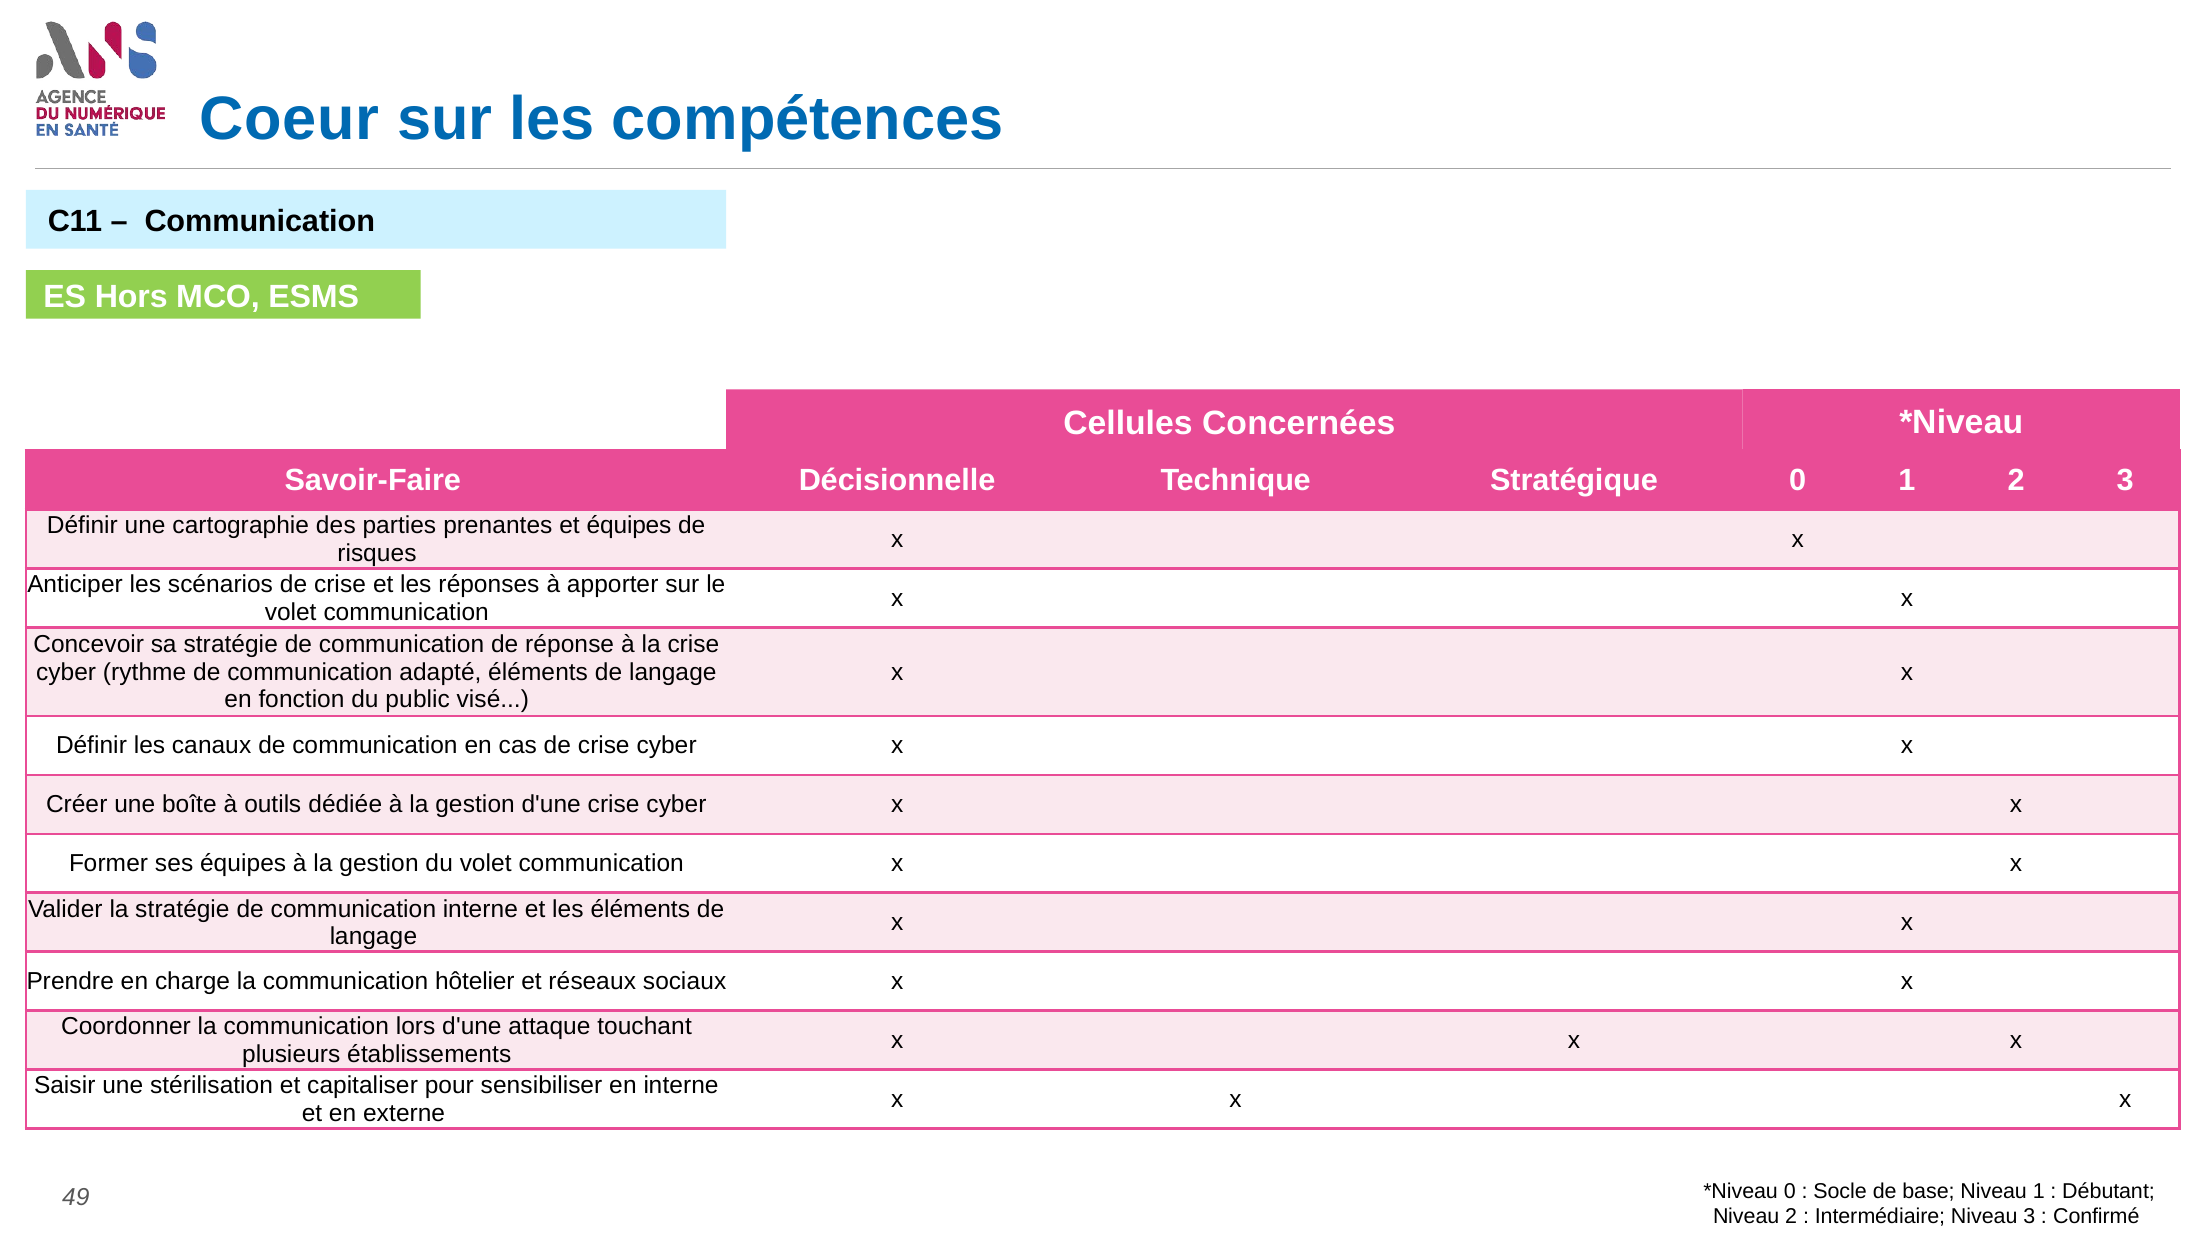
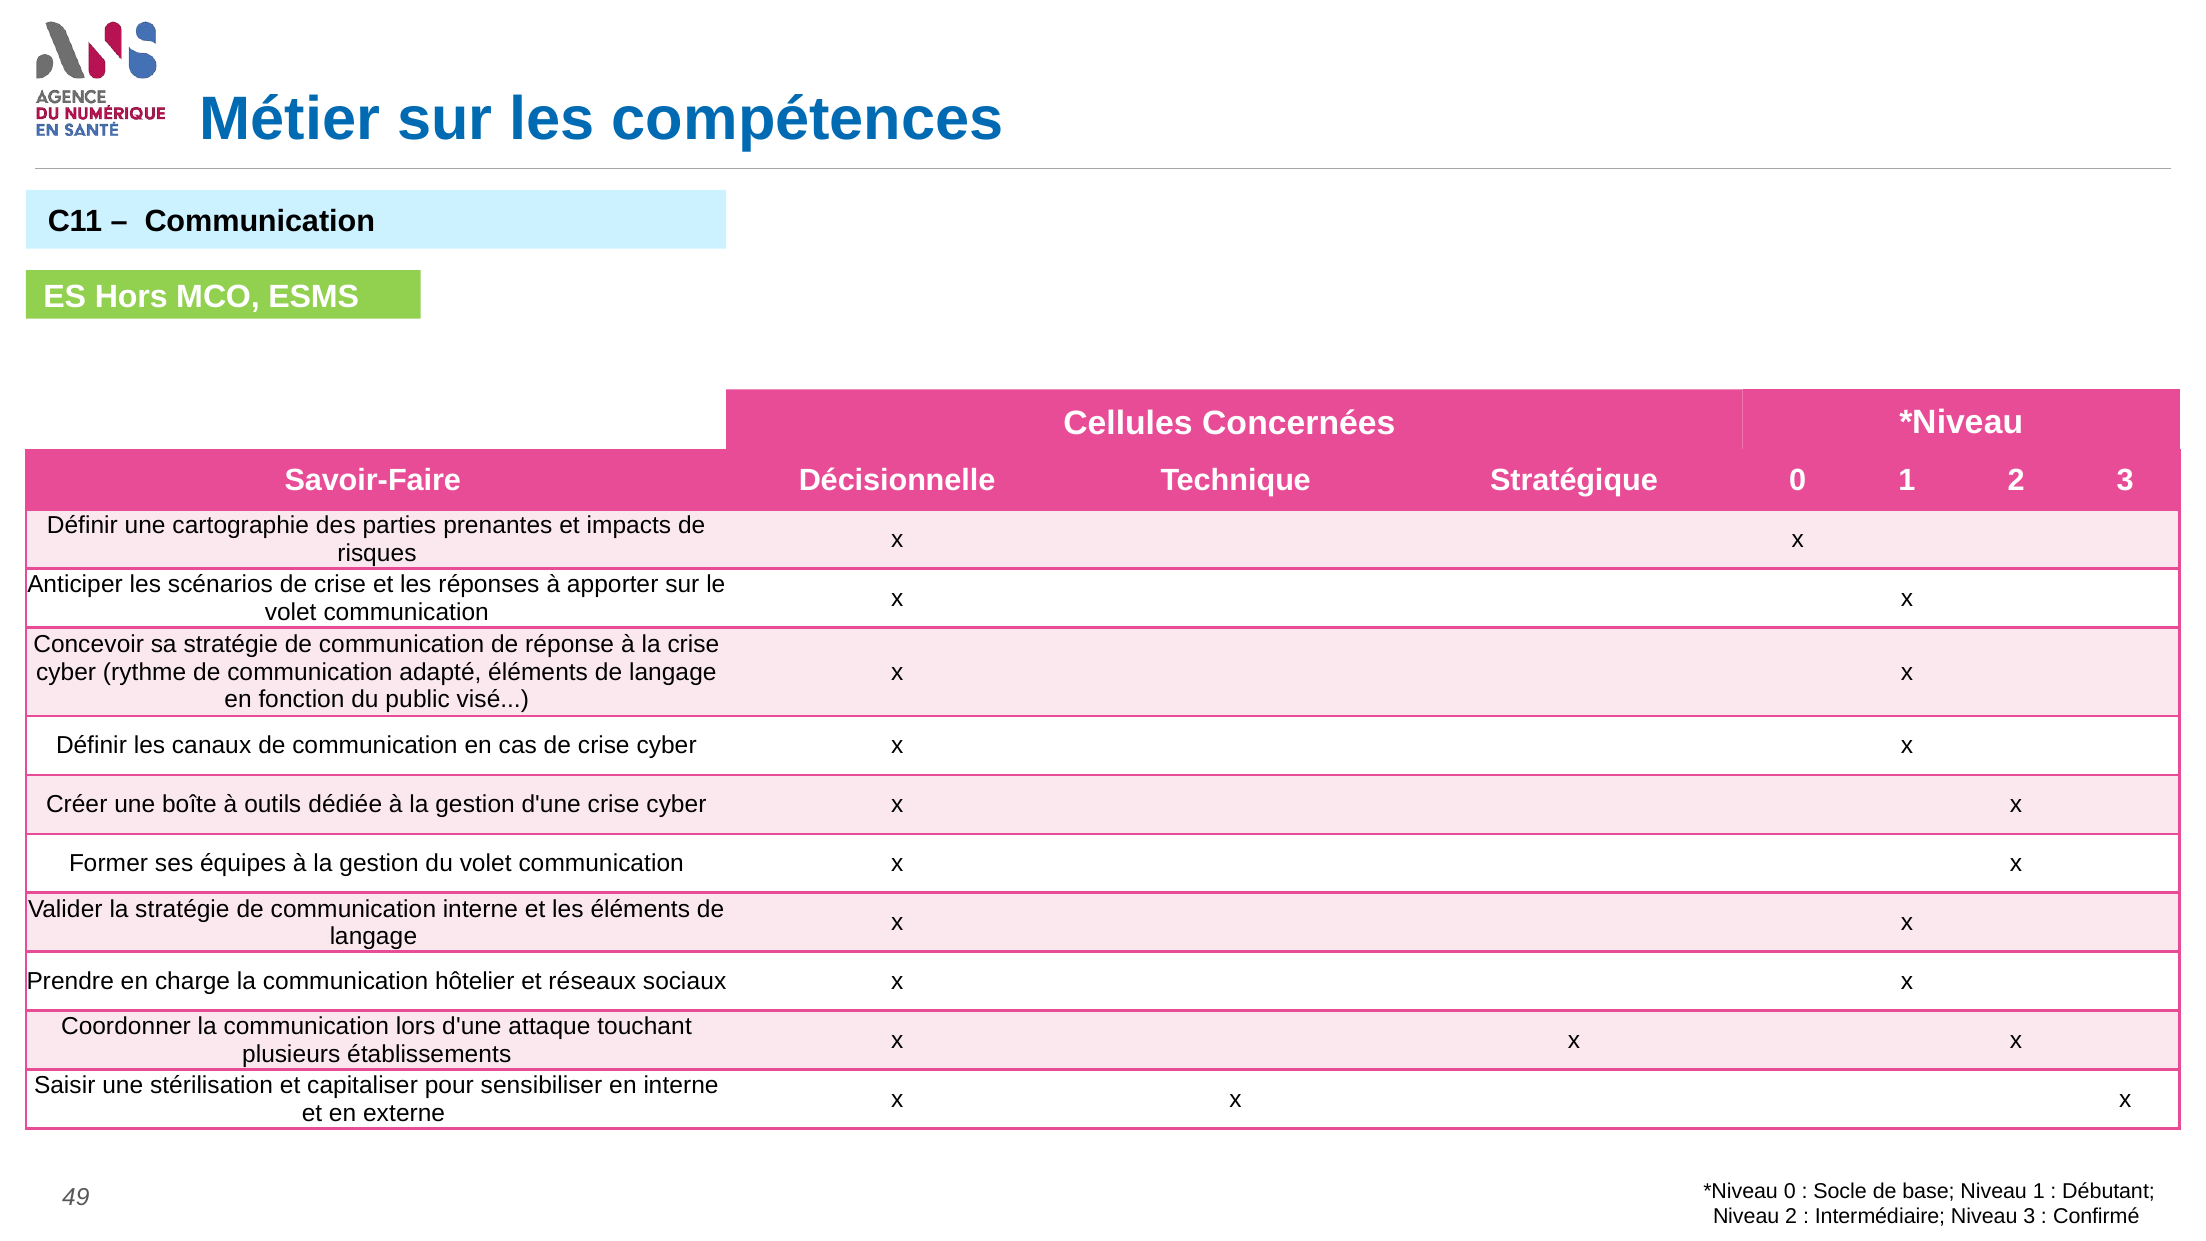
Coeur: Coeur -> Métier
et équipes: équipes -> impacts
